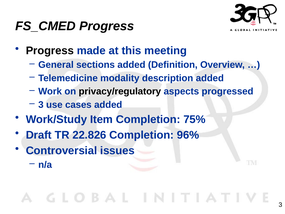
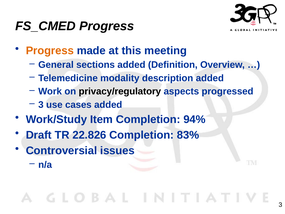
Progress at (50, 51) colour: black -> orange
75%: 75% -> 94%
96%: 96% -> 83%
